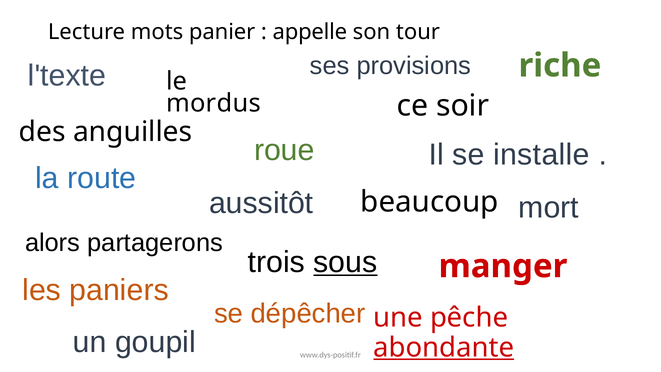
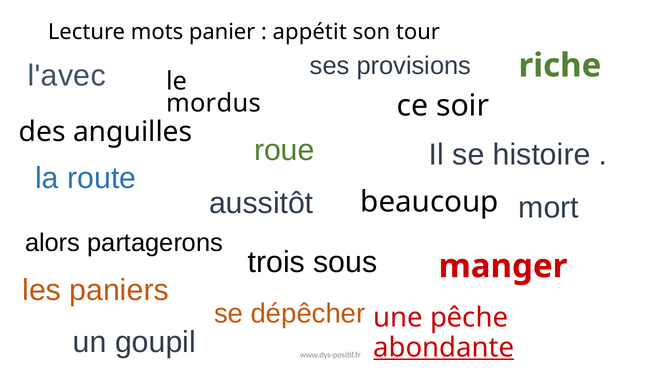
appelle: appelle -> appétit
l'texte: l'texte -> l'avec
installe: installe -> histoire
sous underline: present -> none
